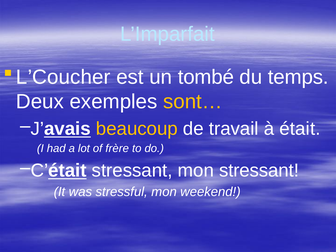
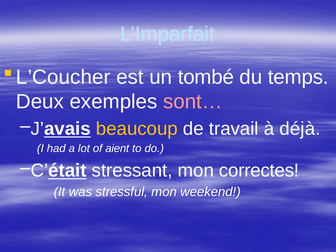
sont… colour: yellow -> pink
était: était -> déjà
frère: frère -> aient
mon stressant: stressant -> correctes
